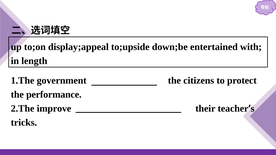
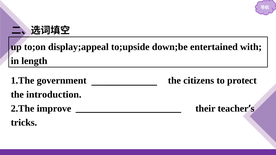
performance: performance -> introduction
